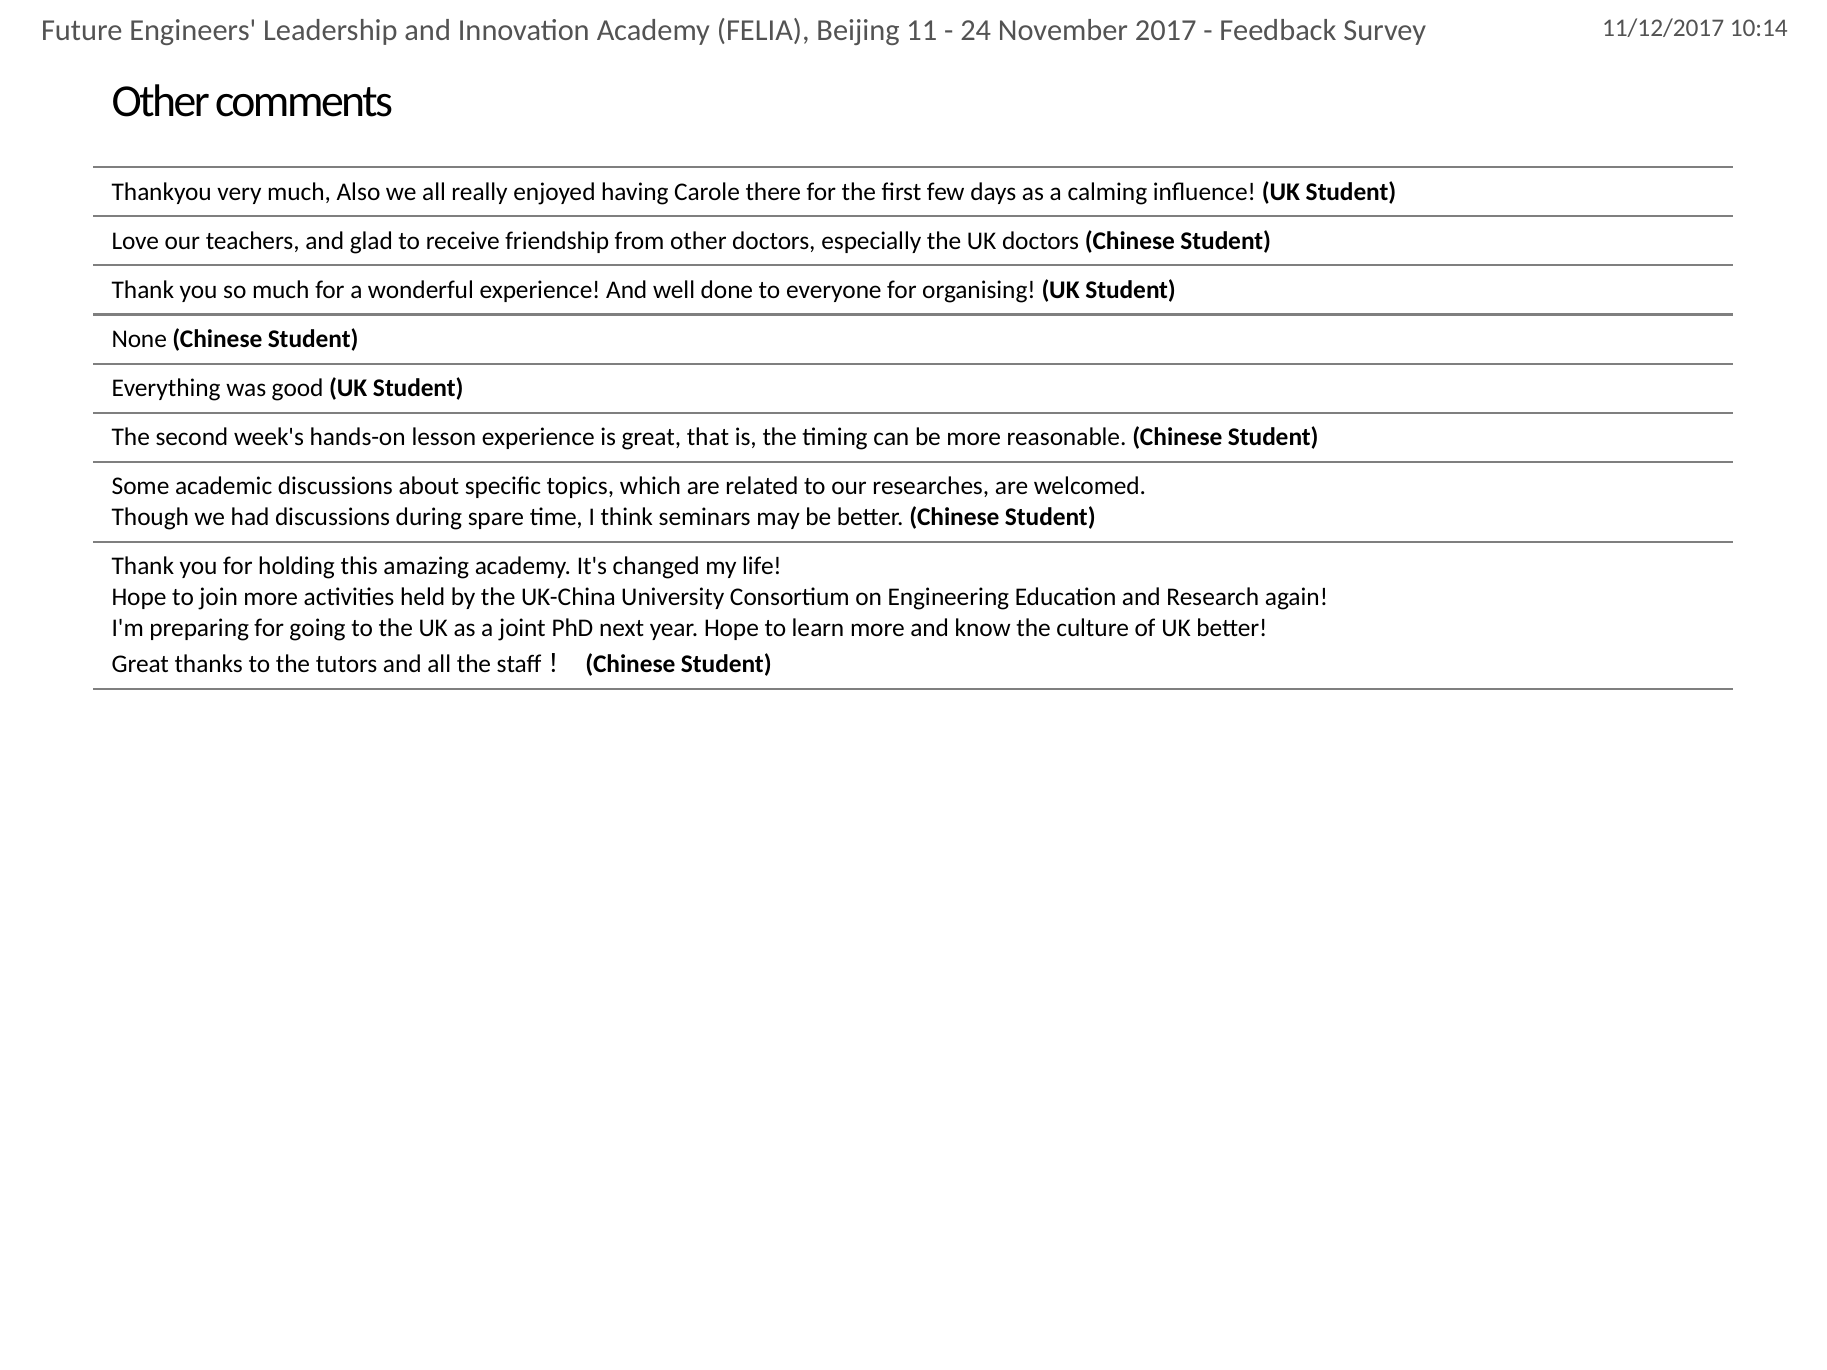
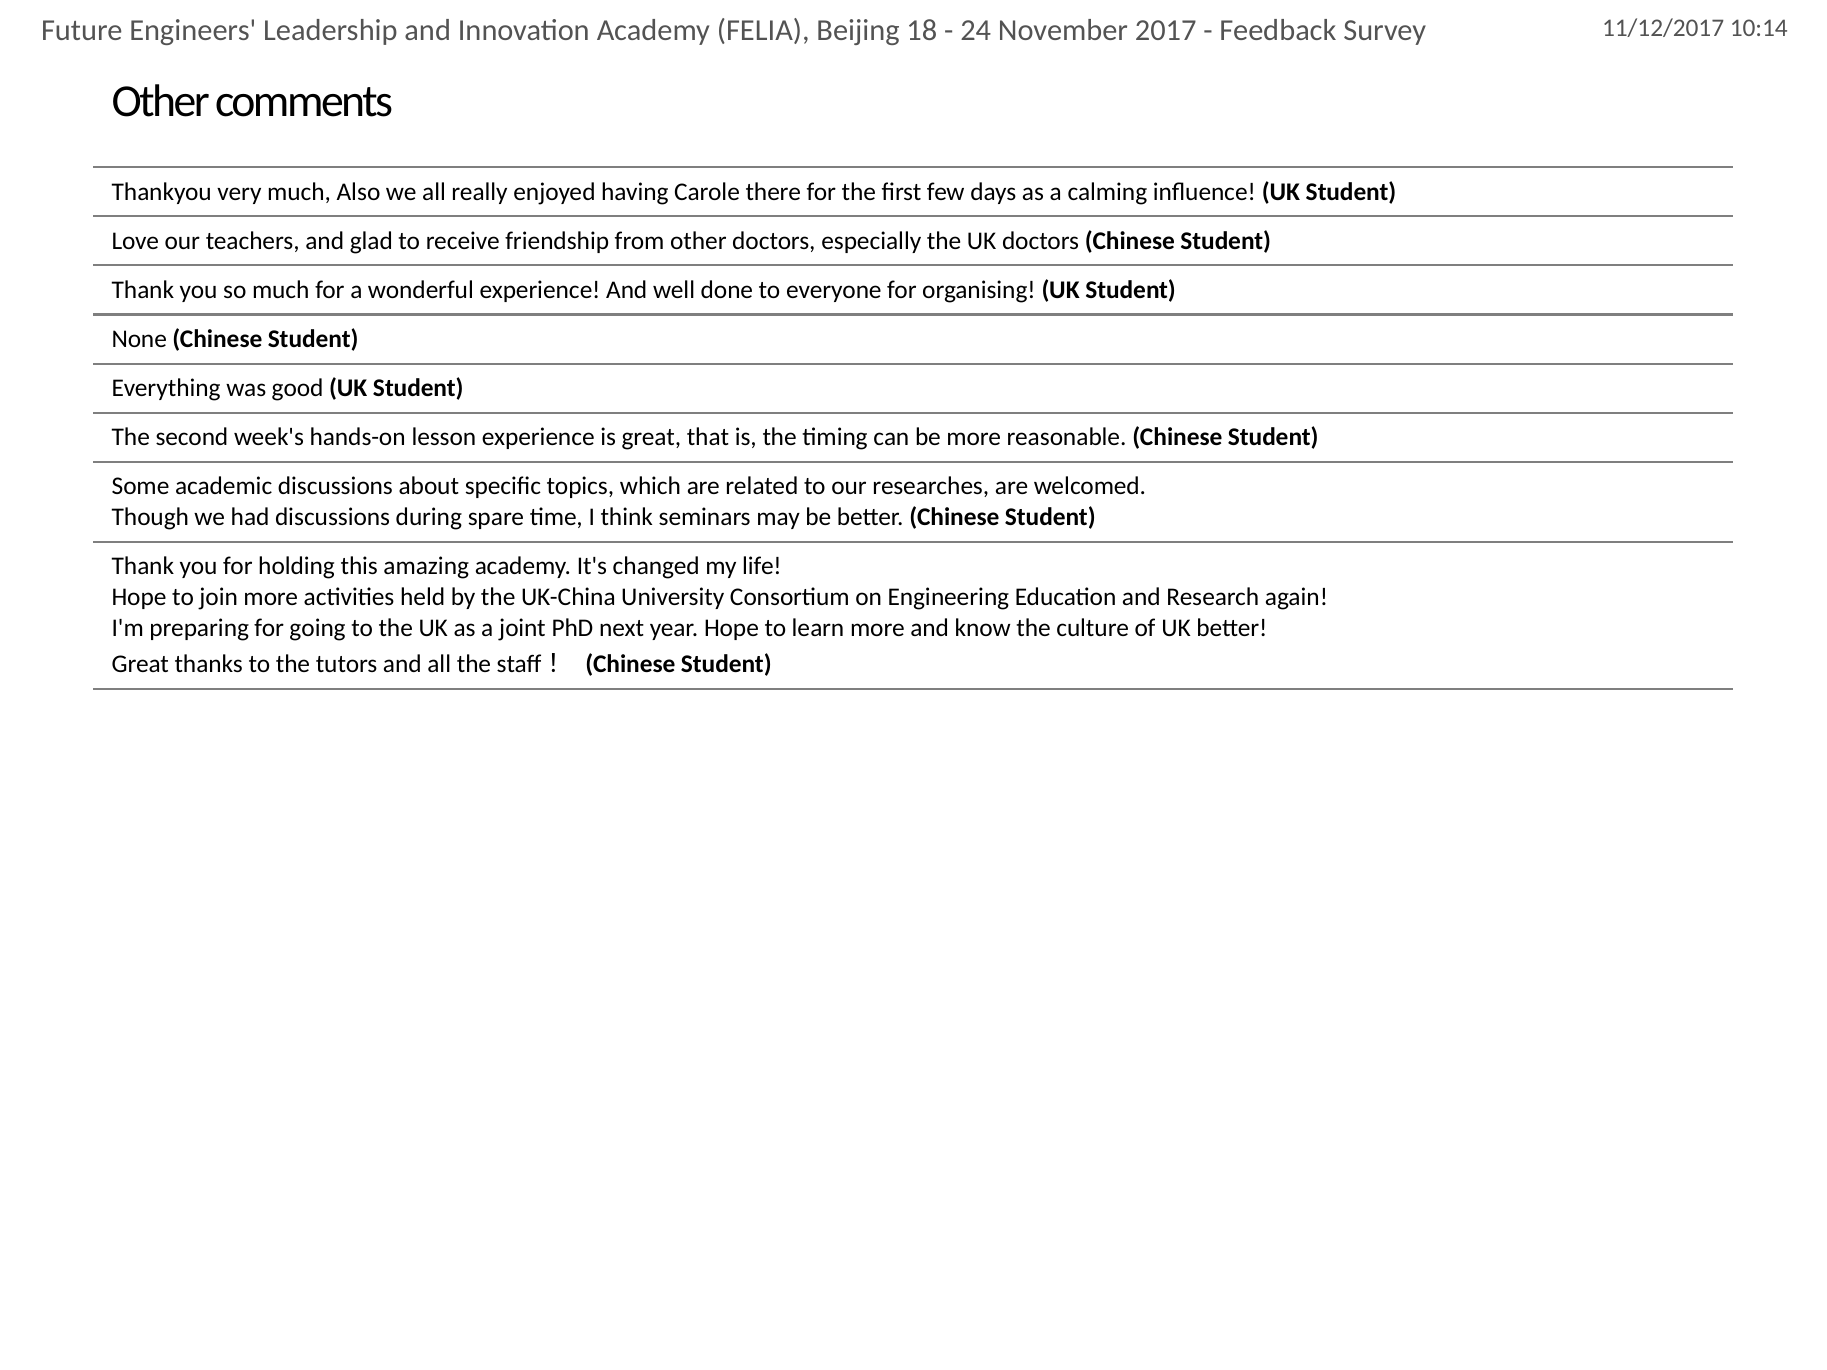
11: 11 -> 18
